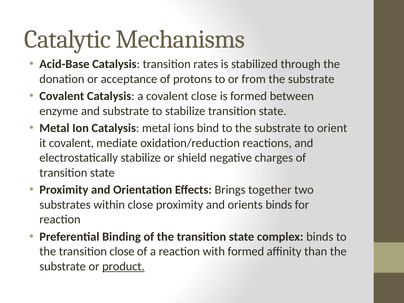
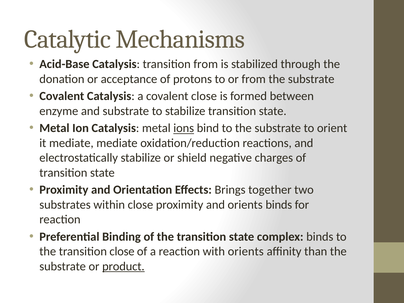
transition rates: rates -> from
ions underline: none -> present
it covalent: covalent -> mediate
with formed: formed -> orients
